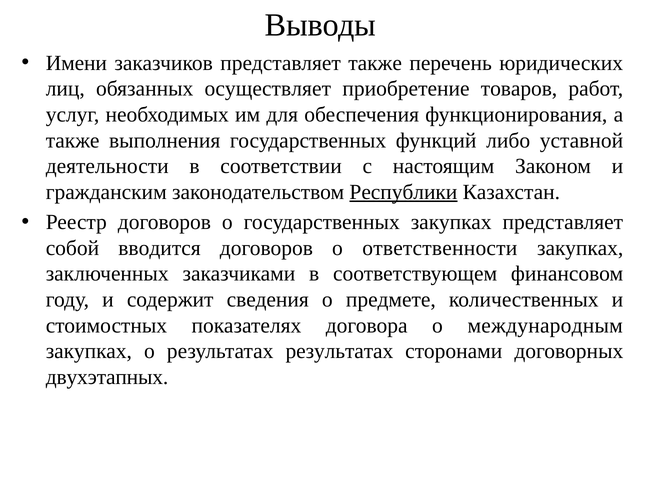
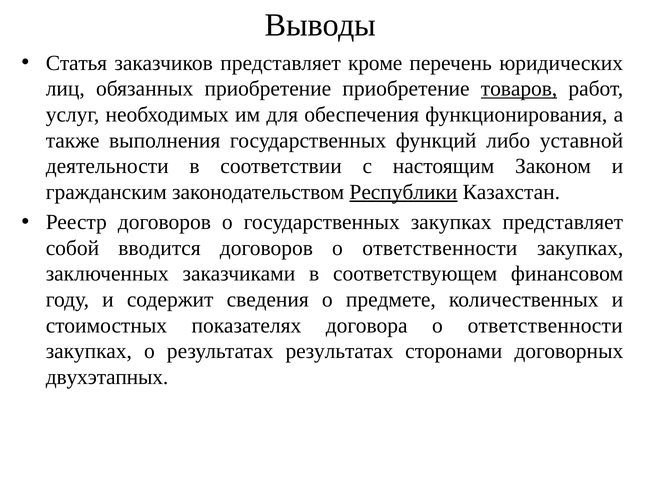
Имени: Имени -> Статья
представляет также: также -> кроме
обязанных осуществляет: осуществляет -> приобретение
товаров underline: none -> present
договора о международным: международным -> ответственности
